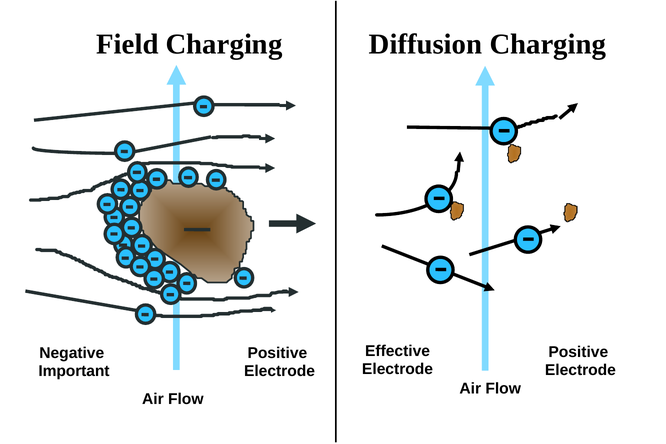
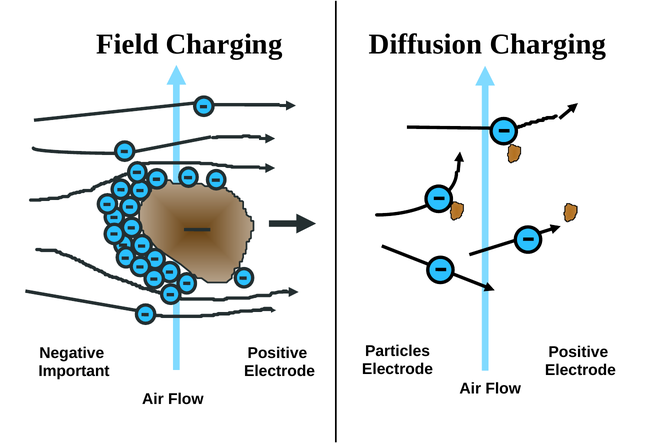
Effective: Effective -> Particles
